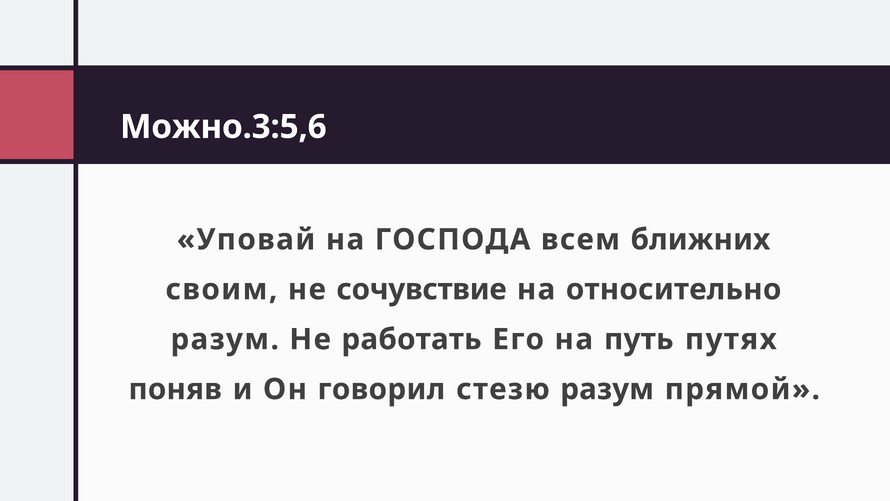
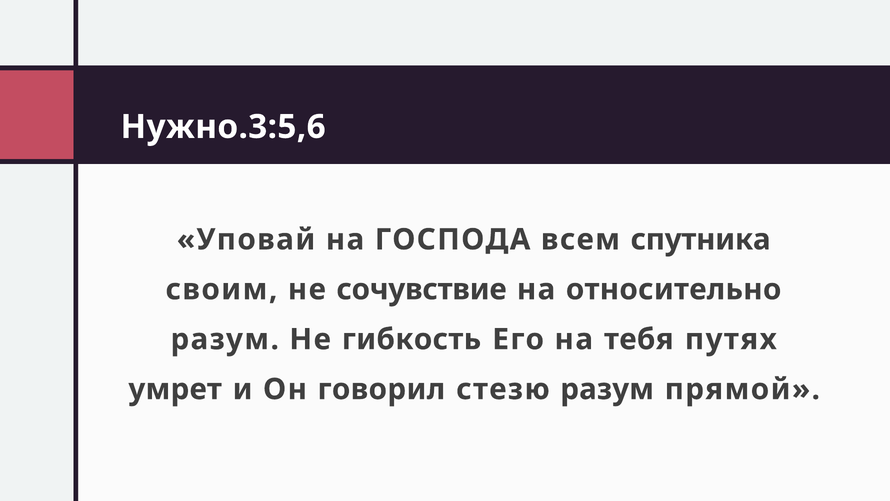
Можно.3:5,6: Можно.3:5,6 -> Нужно.3:5,6
ближних: ближних -> спутника
работать: работать -> гибкость
путь: путь -> тебя
поняв: поняв -> умрет
